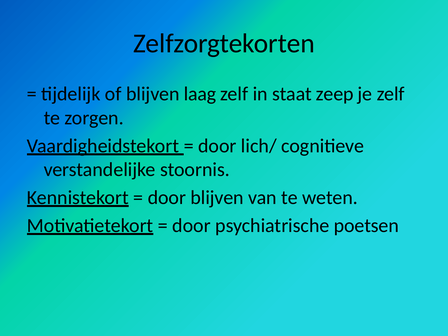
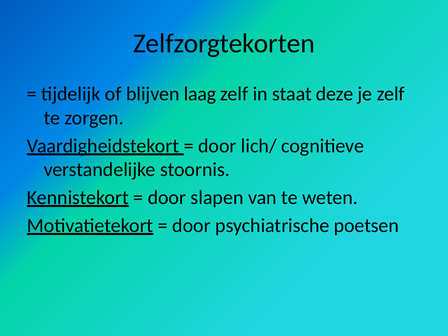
zeep: zeep -> deze
door blijven: blijven -> slapen
